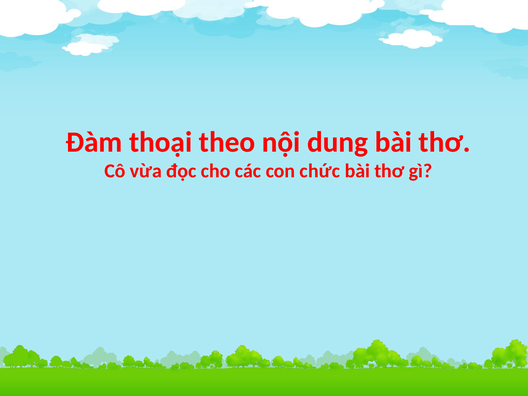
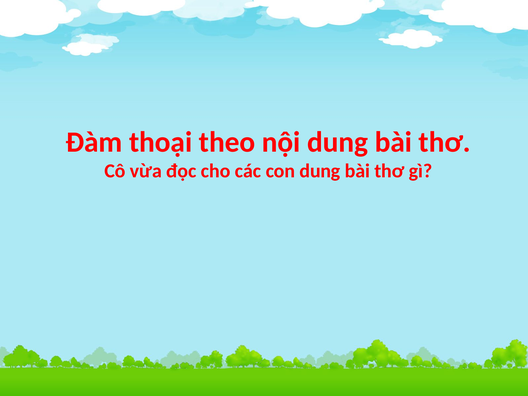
con chức: chức -> dung
